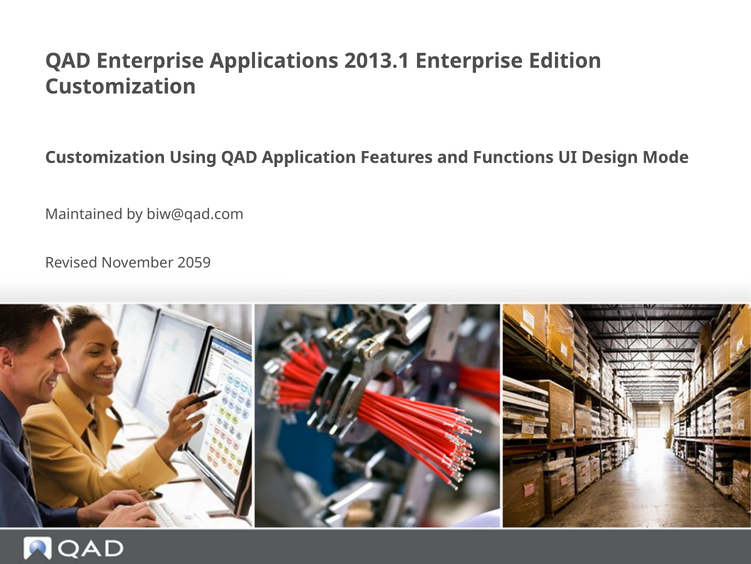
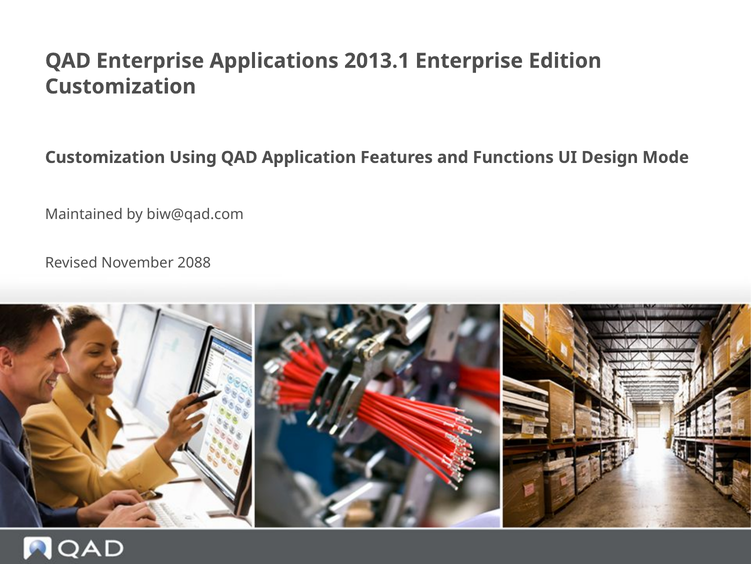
2059: 2059 -> 2088
